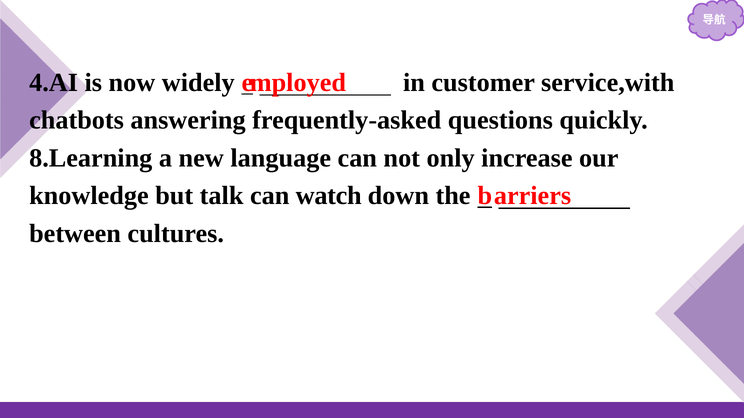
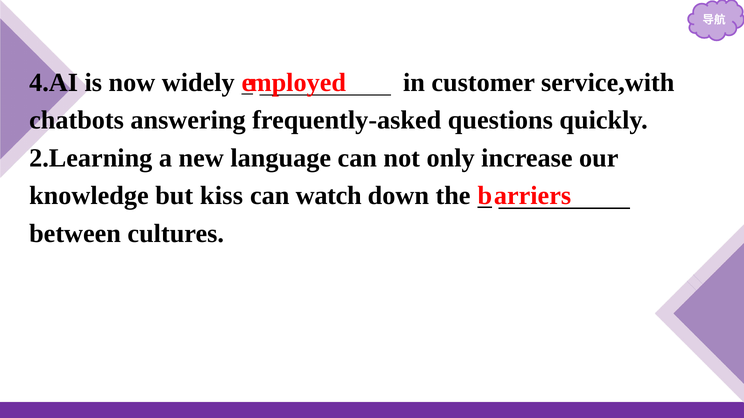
8.Learning: 8.Learning -> 2.Learning
talk: talk -> kiss
